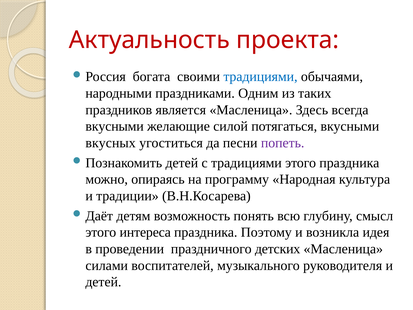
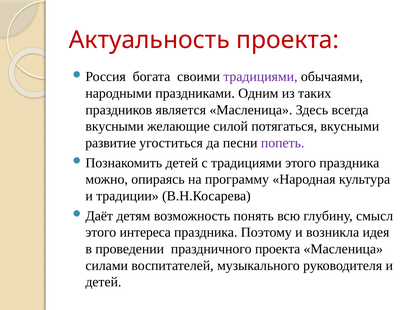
традициями at (260, 77) colour: blue -> purple
вкусных: вкусных -> развитие
праздничного детских: детских -> проекта
